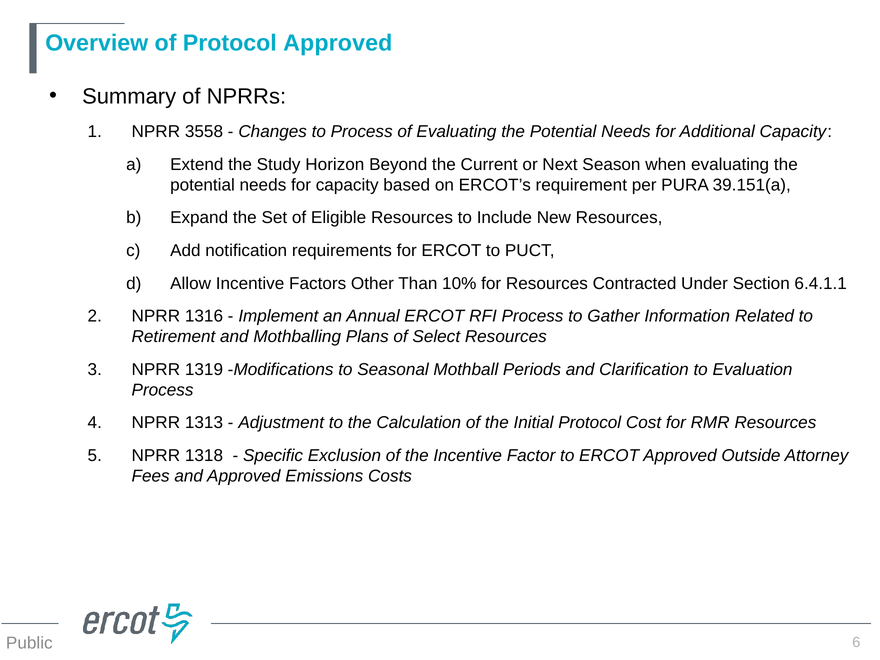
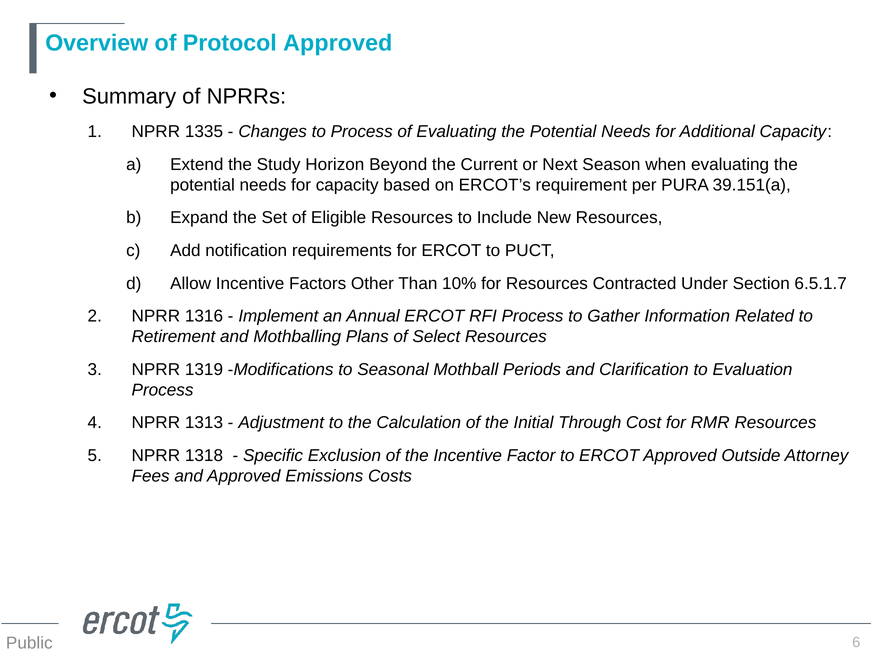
3558: 3558 -> 1335
6.4.1.1: 6.4.1.1 -> 6.5.1.7
Initial Protocol: Protocol -> Through
